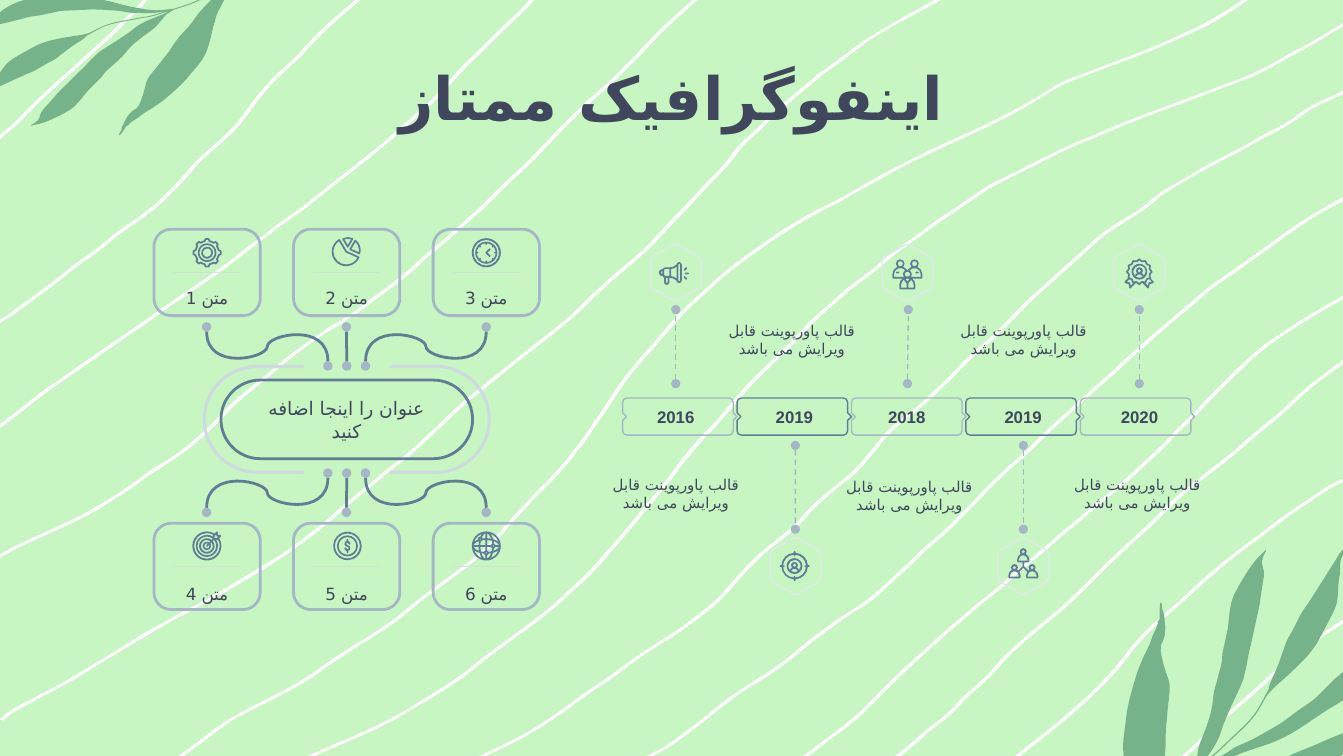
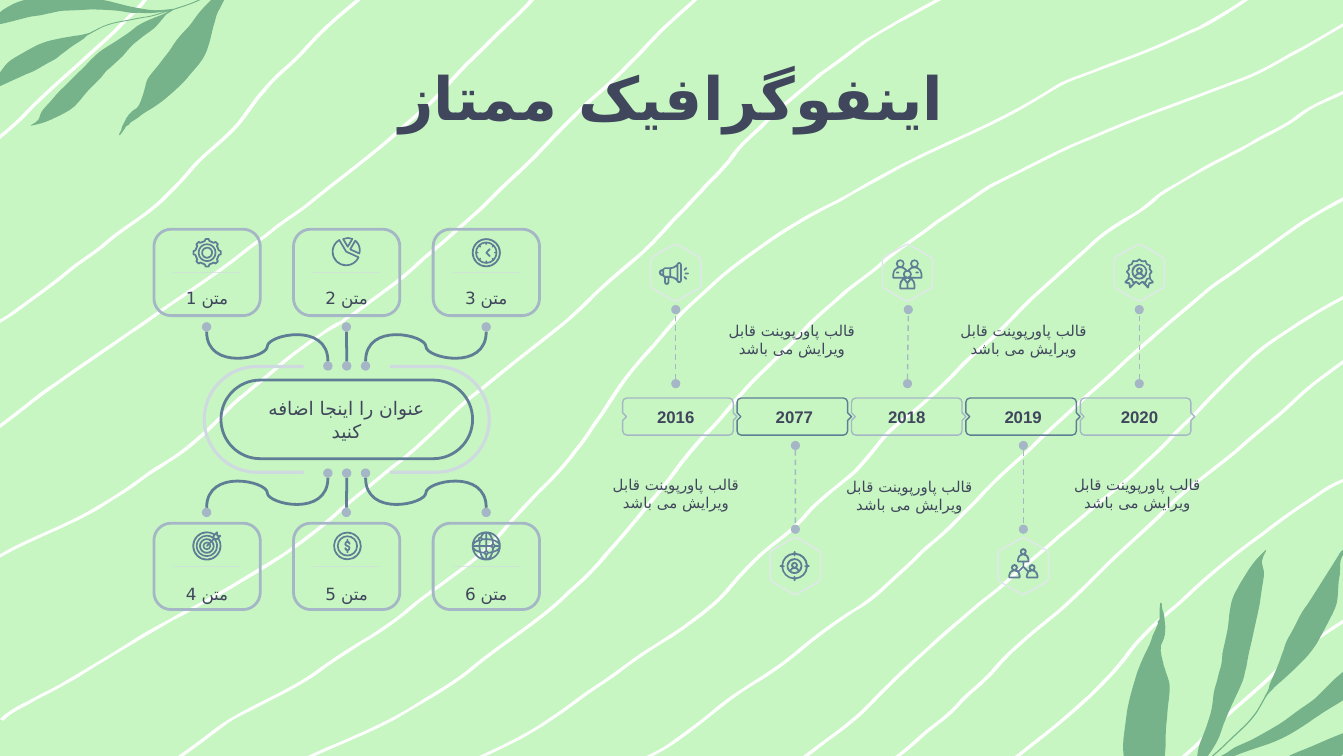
2016 2019: 2019 -> 2077
